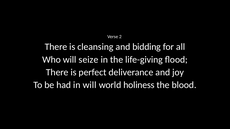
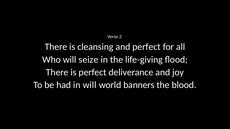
and bidding: bidding -> perfect
holiness: holiness -> banners
